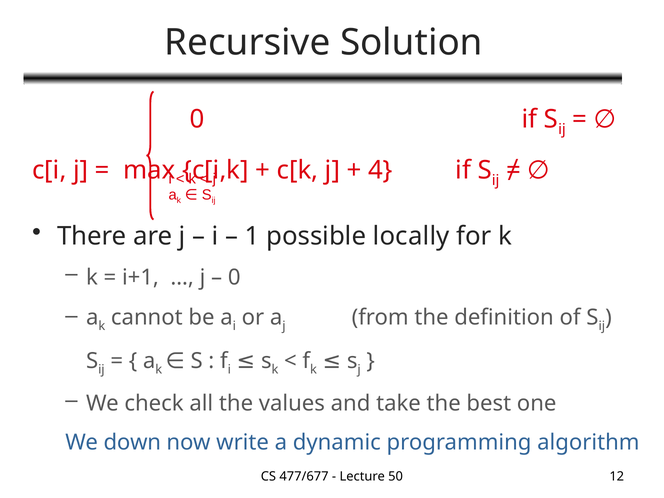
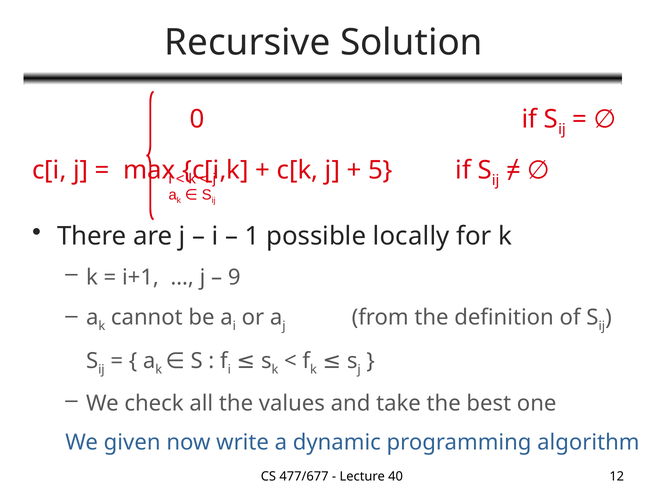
4: 4 -> 5
0 at (234, 277): 0 -> 9
down: down -> given
50: 50 -> 40
